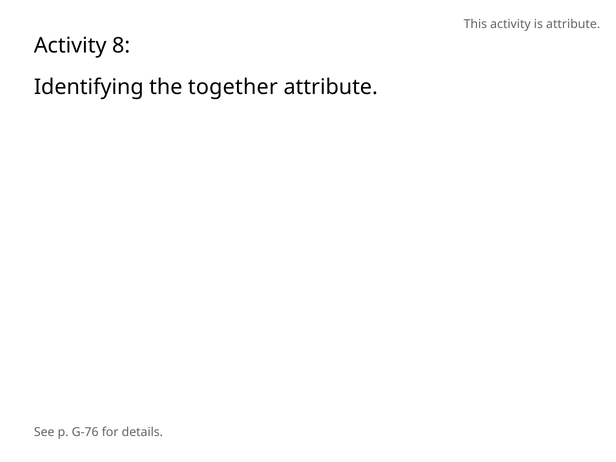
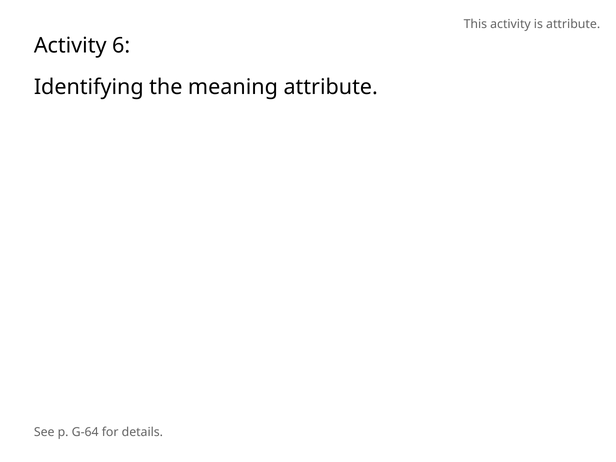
8: 8 -> 6
together: together -> meaning
G-76: G-76 -> G-64
